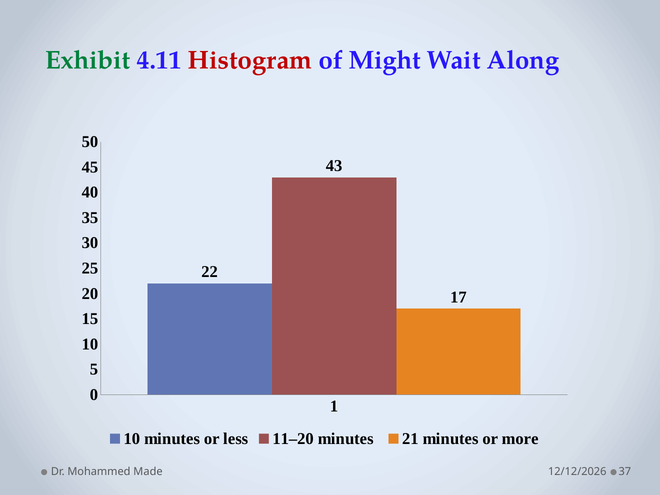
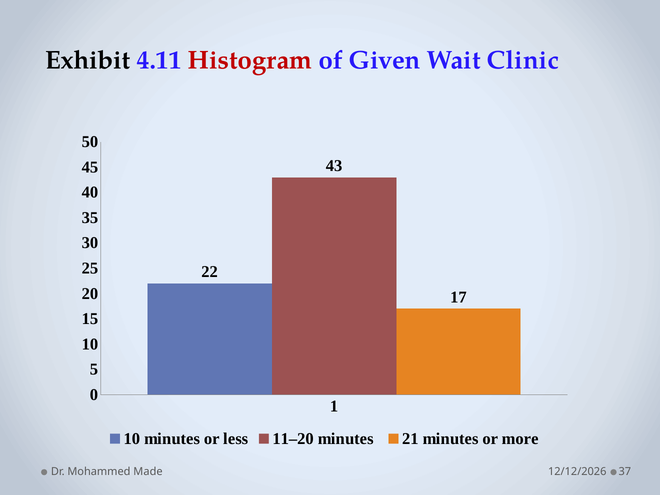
Exhibit colour: green -> black
Might: Might -> Given
Along: Along -> Clinic
